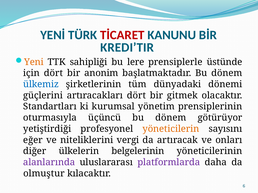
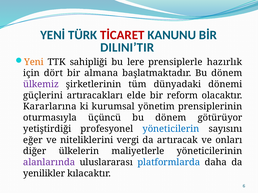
KREDI’TIR: KREDI’TIR -> DILINI’TIR
üstünde: üstünde -> hazırlık
anonim: anonim -> almana
ülkemiz colour: blue -> purple
artıracakları dört: dört -> elde
gitmek: gitmek -> reform
Standartları: Standartları -> Kararlarına
yöneticilerin colour: orange -> blue
belgelerinin: belgelerinin -> maliyetlerle
platformlarda colour: purple -> blue
olmuştur: olmuştur -> yenilikler
